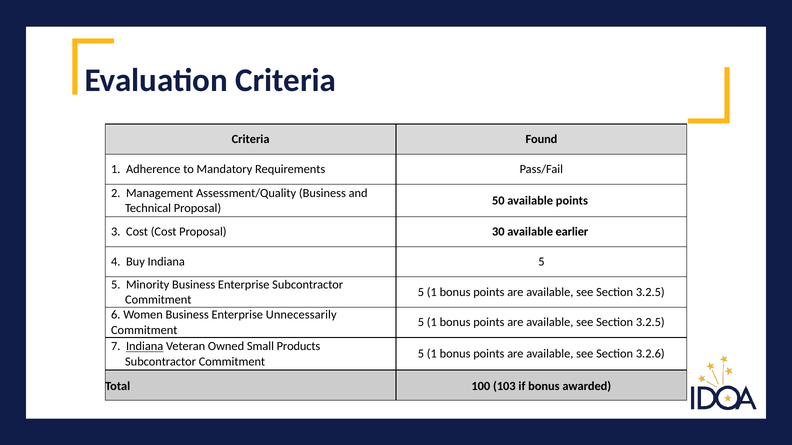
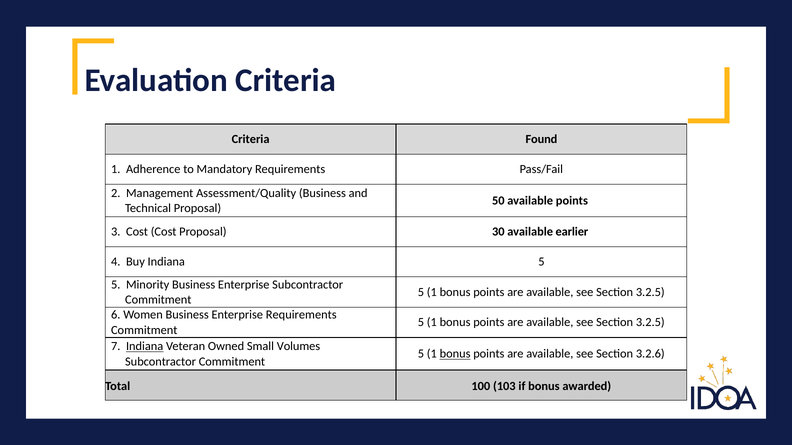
Enterprise Unnecessarily: Unnecessarily -> Requirements
Products: Products -> Volumes
bonus at (455, 354) underline: none -> present
